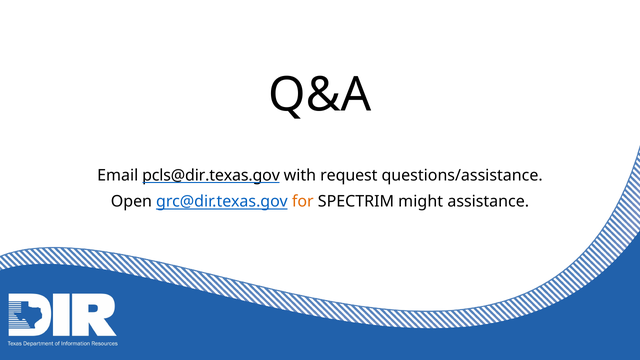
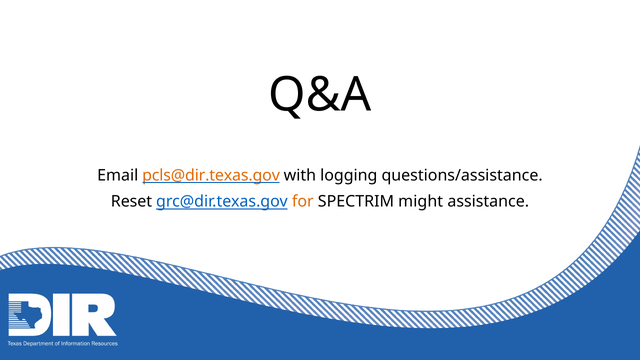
pcls@dir.texas.gov colour: black -> orange
request: request -> logging
Open: Open -> Reset
